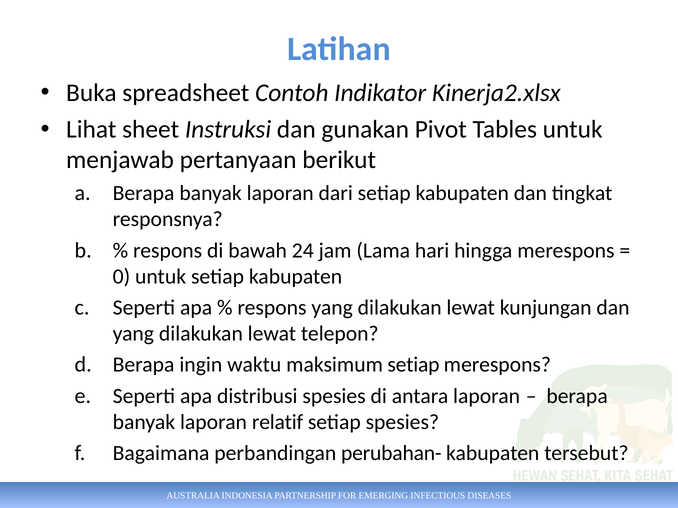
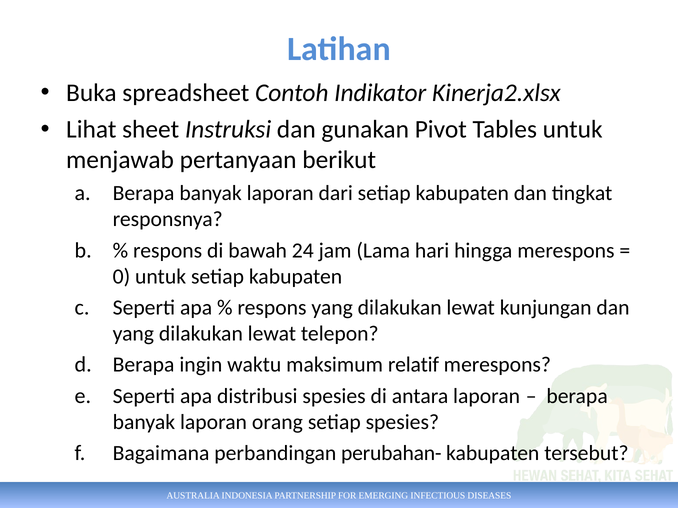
maksimum setiap: setiap -> relatif
relatif: relatif -> orang
